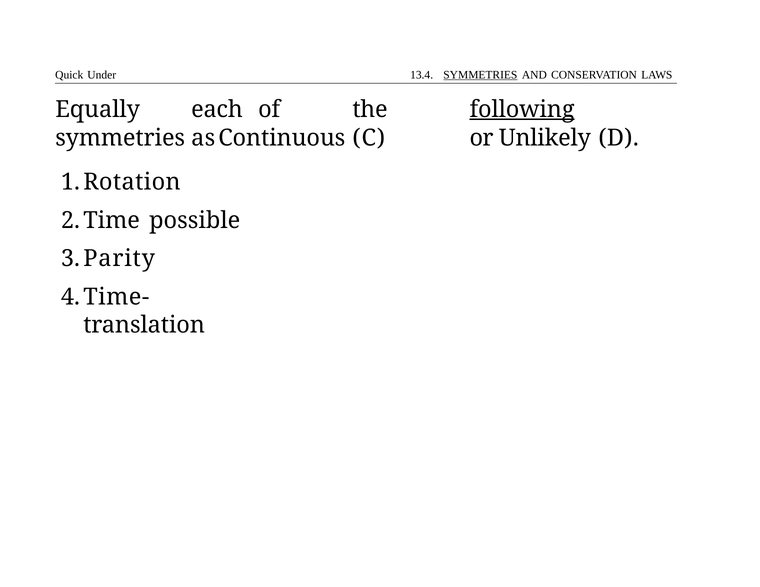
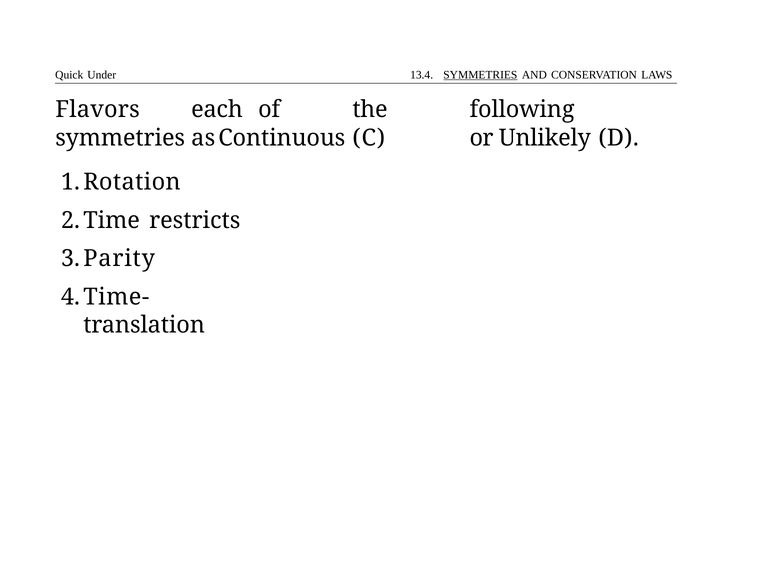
Equally: Equally -> Flavors
following underline: present -> none
possible: possible -> restricts
